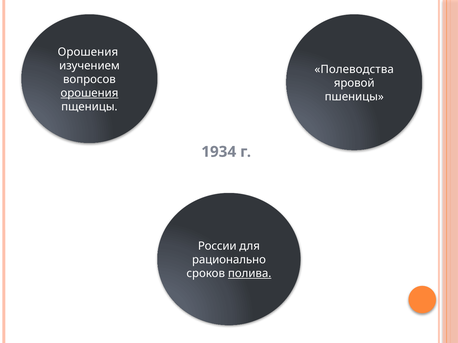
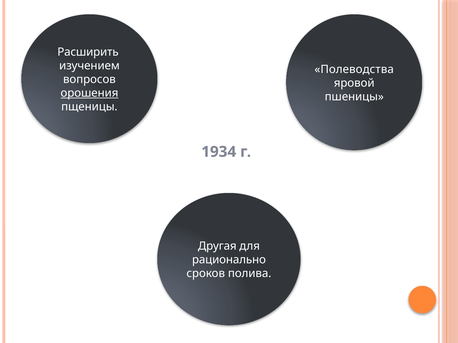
Орошения at (88, 52): Орошения -> Расширить
России: России -> Другая
полива underline: present -> none
